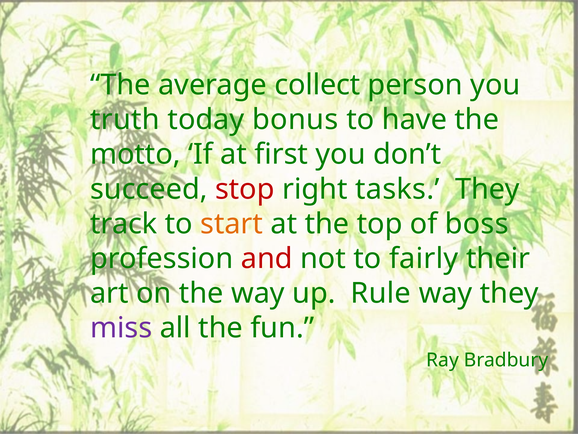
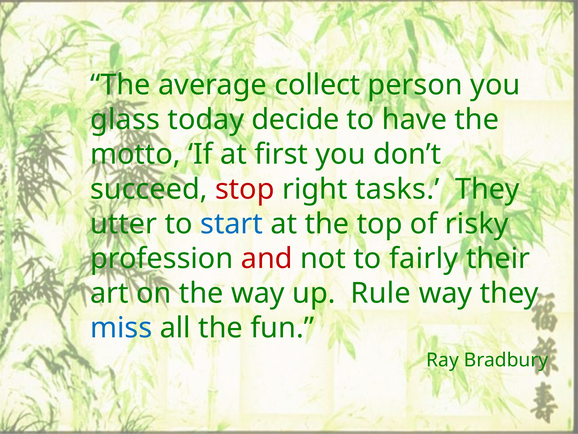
truth: truth -> glass
bonus: bonus -> decide
track: track -> utter
start colour: orange -> blue
boss: boss -> risky
miss colour: purple -> blue
